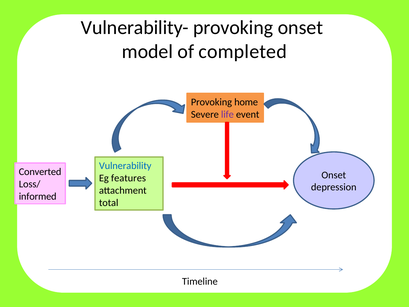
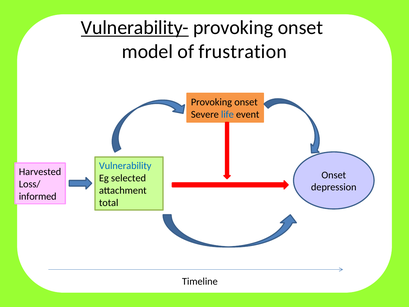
Vulnerability- underline: none -> present
completed: completed -> frustration
home at (246, 102): home -> onset
life colour: purple -> blue
Converted: Converted -> Harvested
features: features -> selected
